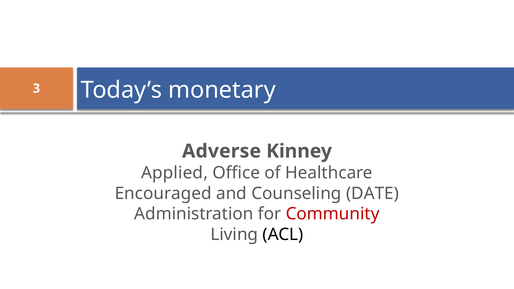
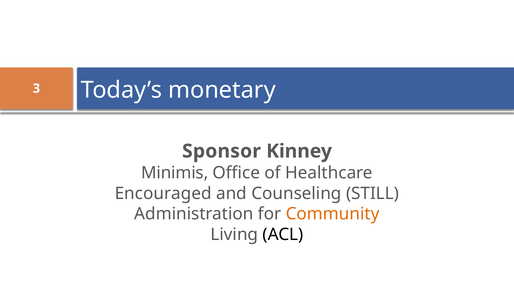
Adverse: Adverse -> Sponsor
Applied: Applied -> Minimis
DATE: DATE -> STILL
Community colour: red -> orange
